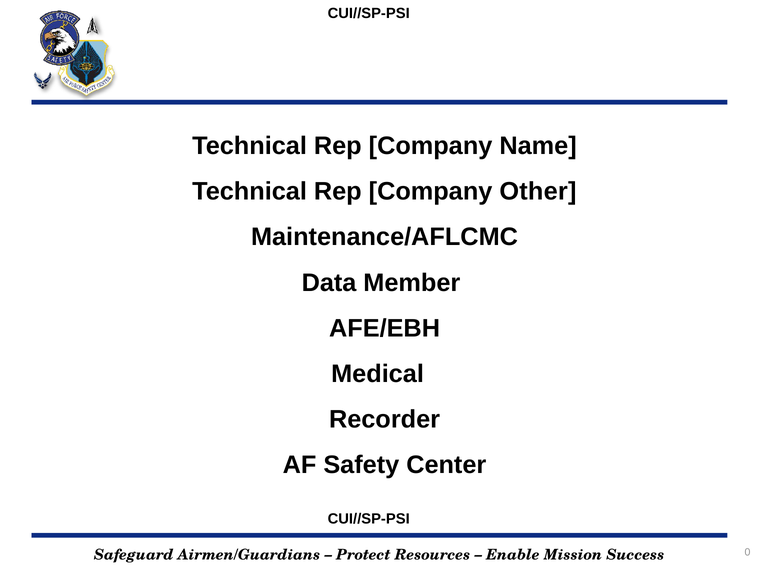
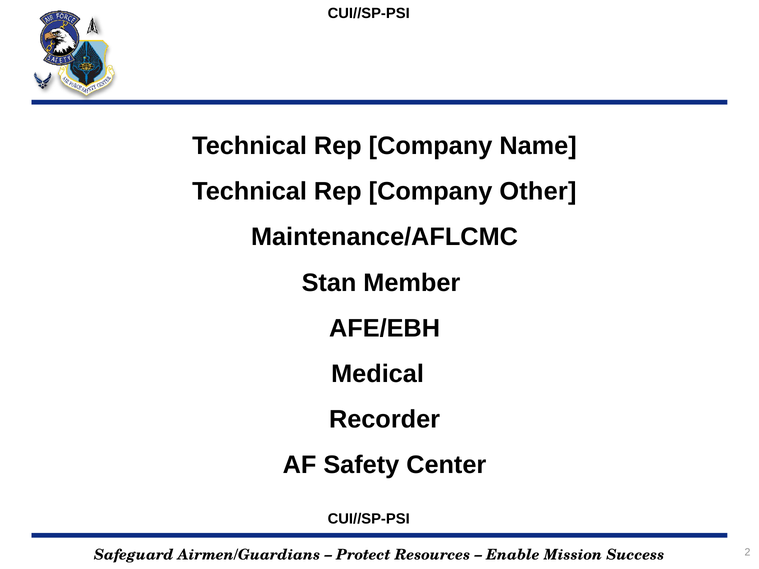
Data: Data -> Stan
0: 0 -> 2
